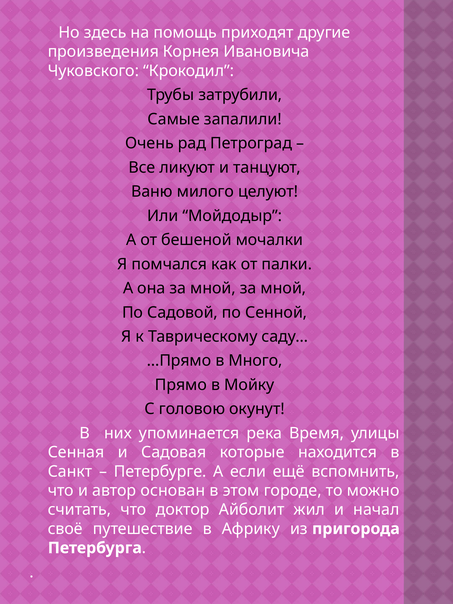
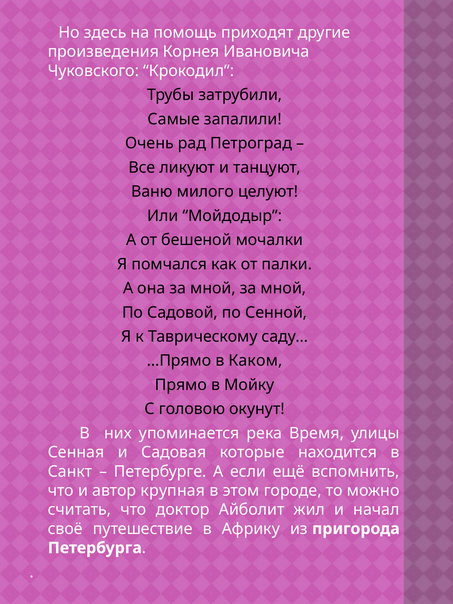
Много: Много -> Каком
основан: основан -> крупная
